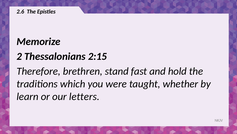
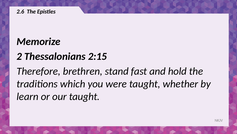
our letters: letters -> taught
